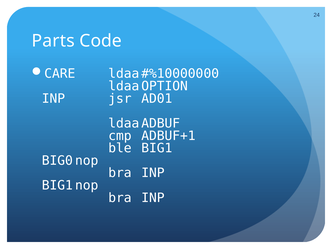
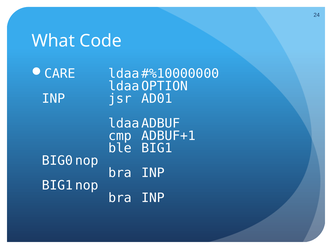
Parts: Parts -> What
